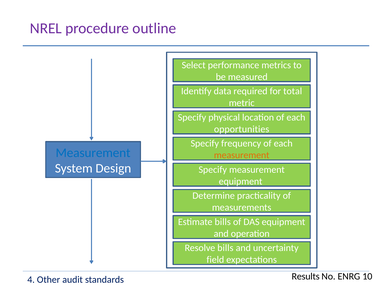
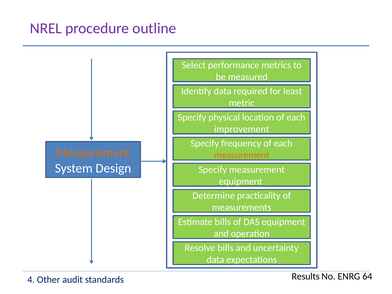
total: total -> least
opportunities: opportunities -> improvement
Measurement at (93, 153) colour: blue -> orange
field at (215, 260): field -> data
10: 10 -> 64
